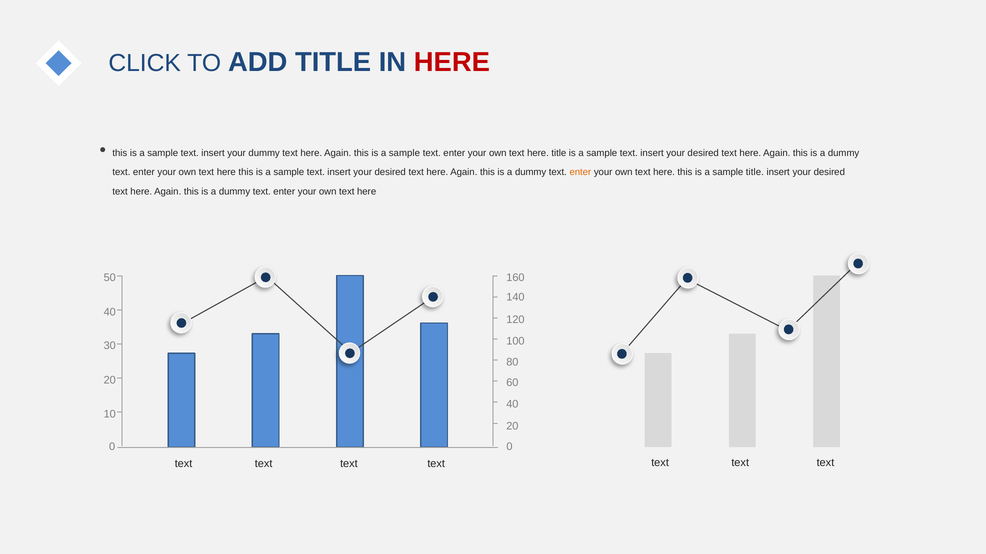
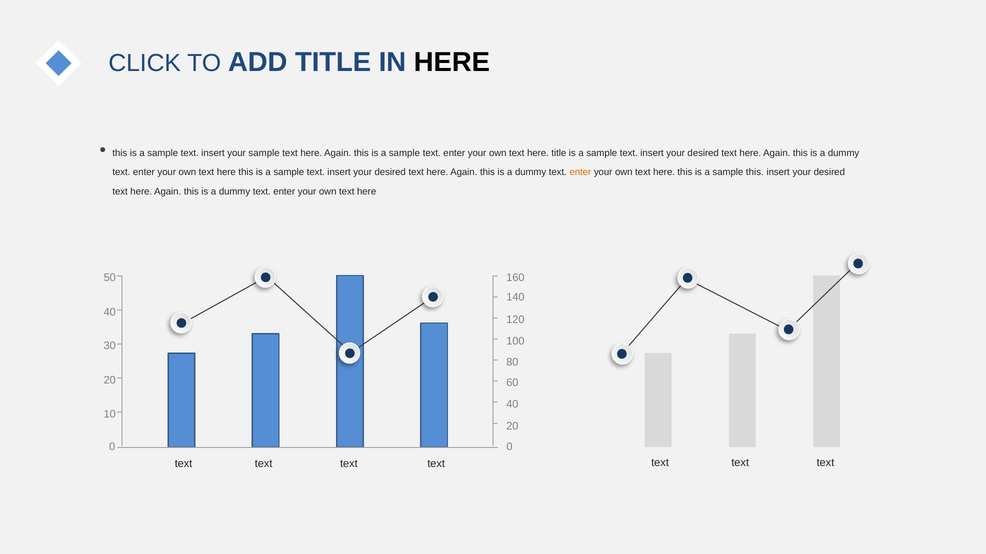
HERE at (452, 62) colour: red -> black
your dummy: dummy -> sample
sample title: title -> this
